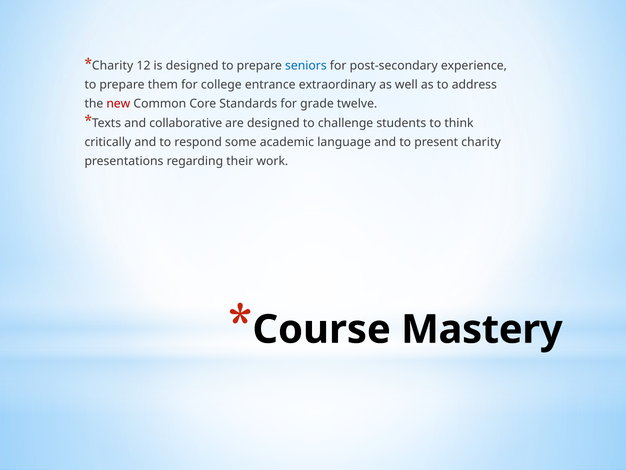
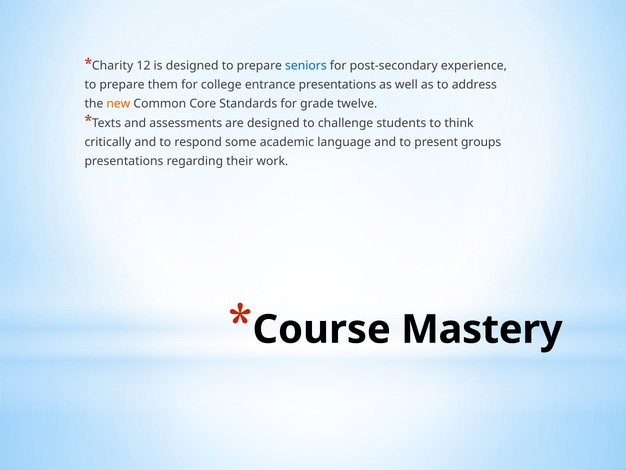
entrance extraordinary: extraordinary -> presentations
new colour: red -> orange
collaborative: collaborative -> assessments
present charity: charity -> groups
